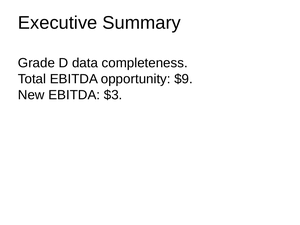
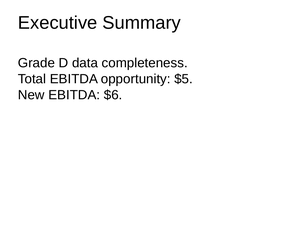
$9: $9 -> $5
$3: $3 -> $6
